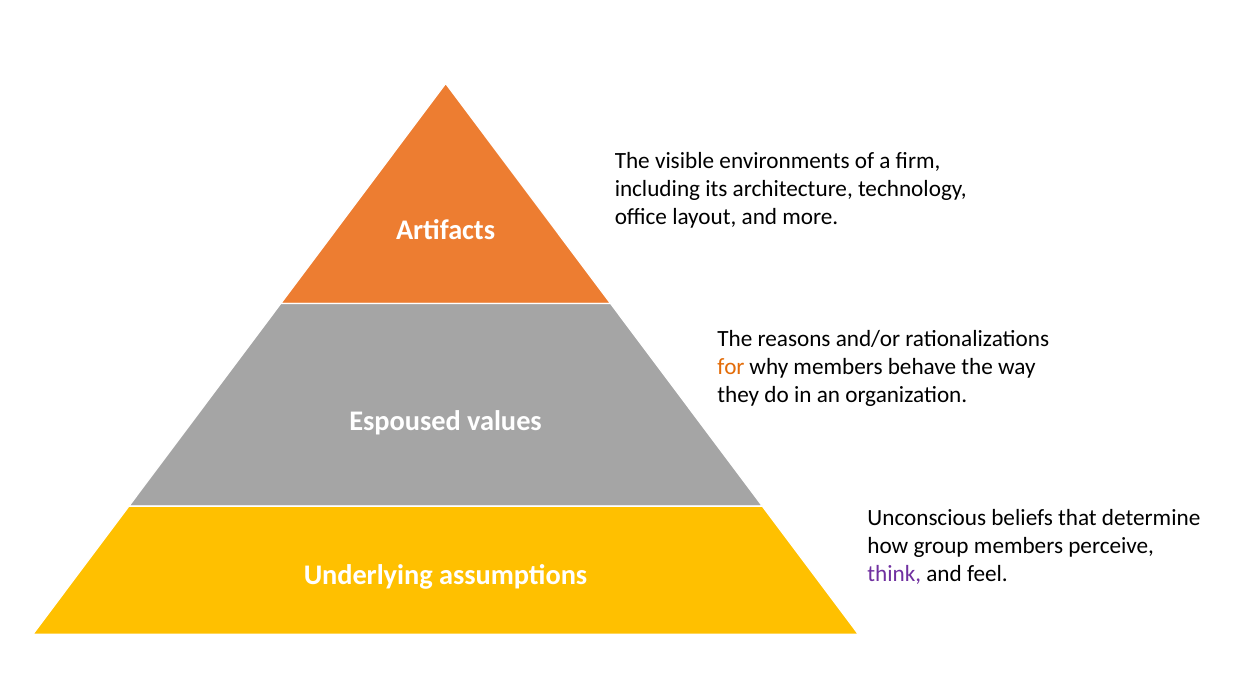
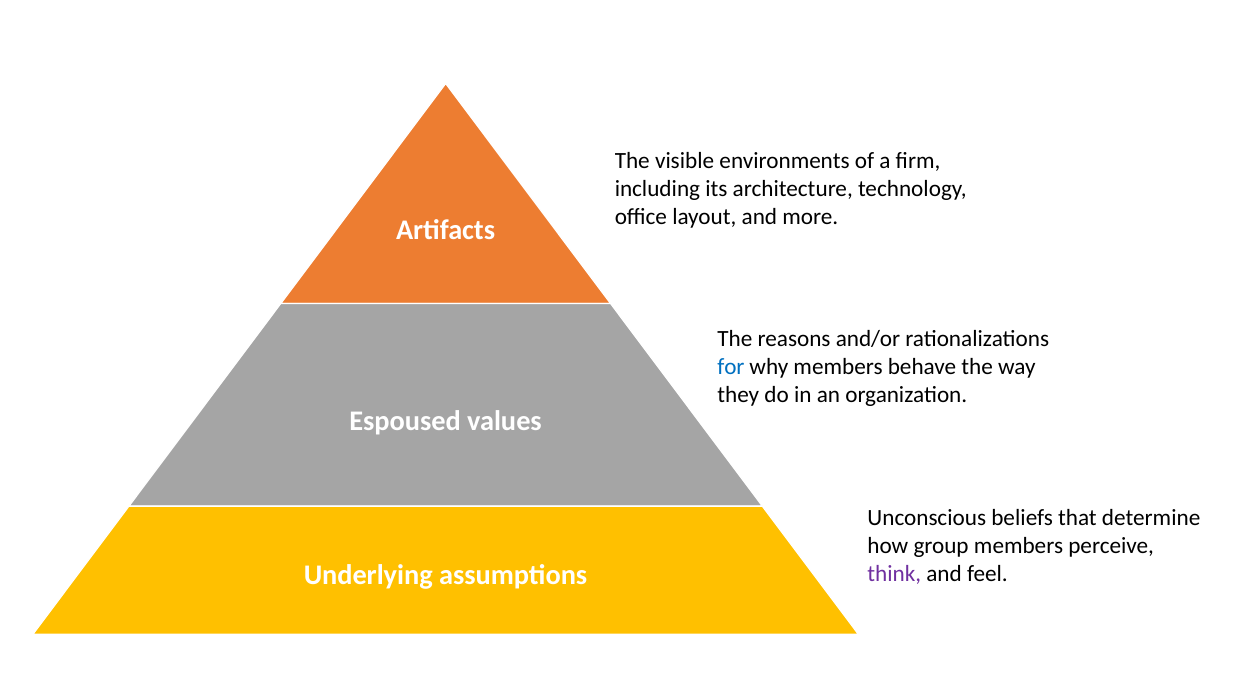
for colour: orange -> blue
